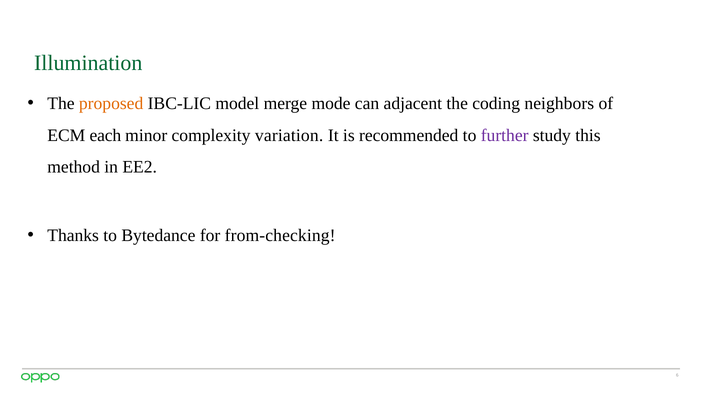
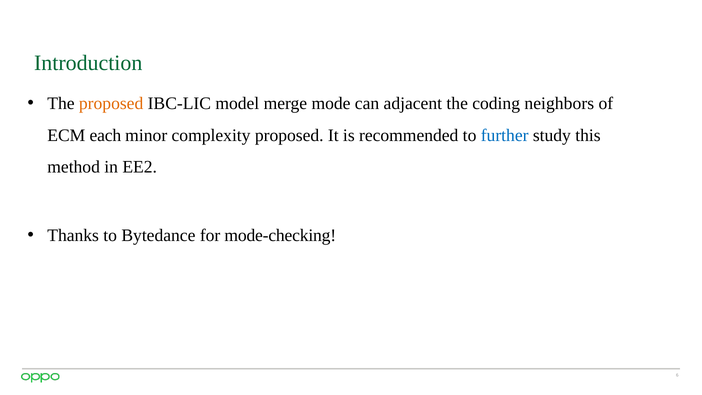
Illumination: Illumination -> Introduction
complexity variation: variation -> proposed
further colour: purple -> blue
from-checking: from-checking -> mode-checking
